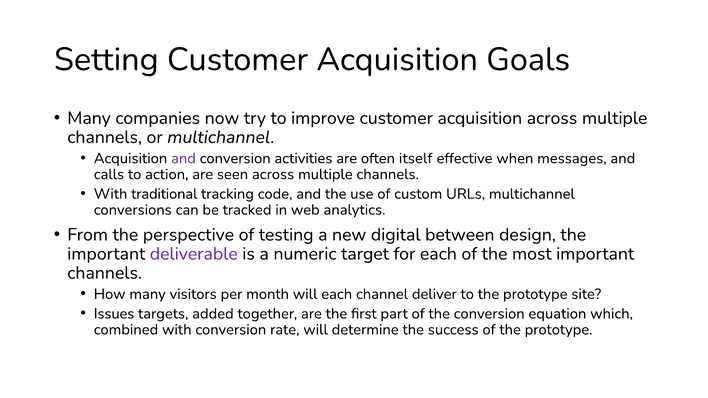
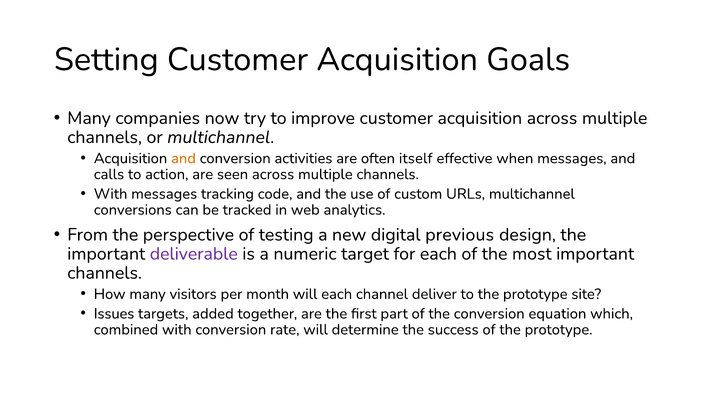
and at (183, 158) colour: purple -> orange
With traditional: traditional -> messages
between: between -> previous
